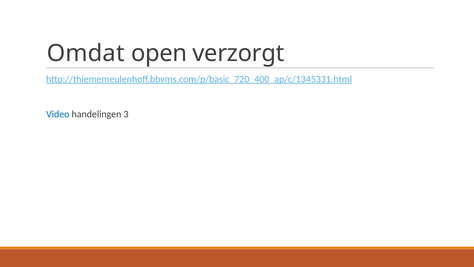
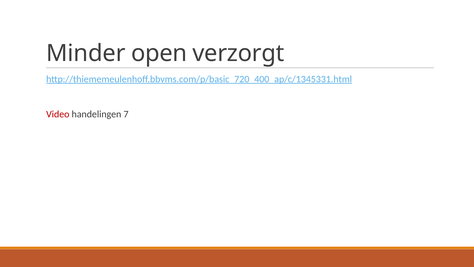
Omdat: Omdat -> Minder
Video colour: blue -> red
3: 3 -> 7
